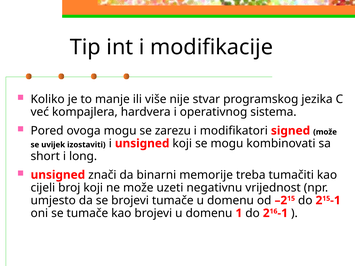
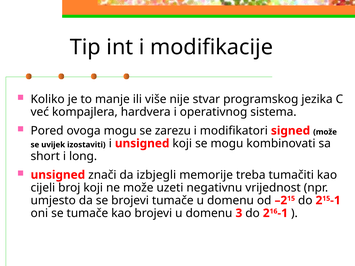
binarni: binarni -> izbjegli
1: 1 -> 3
